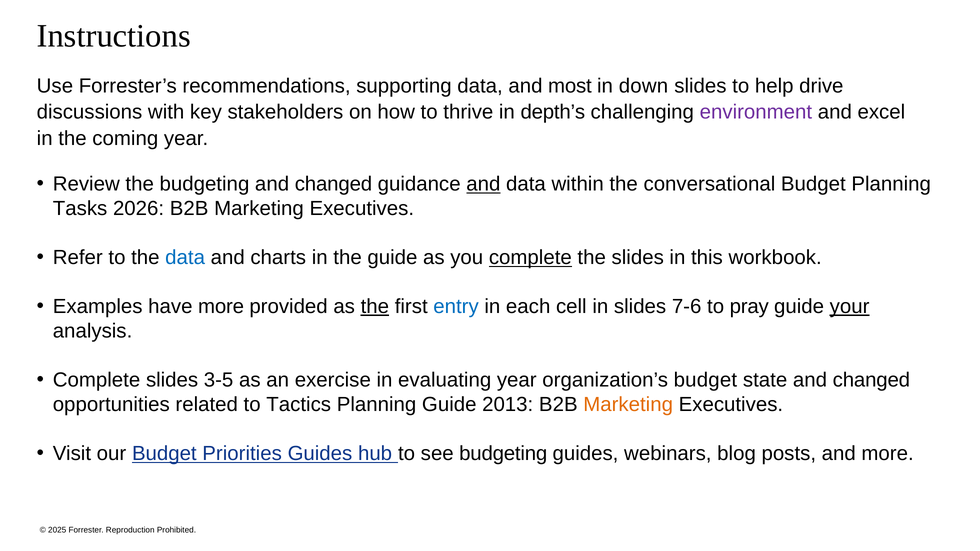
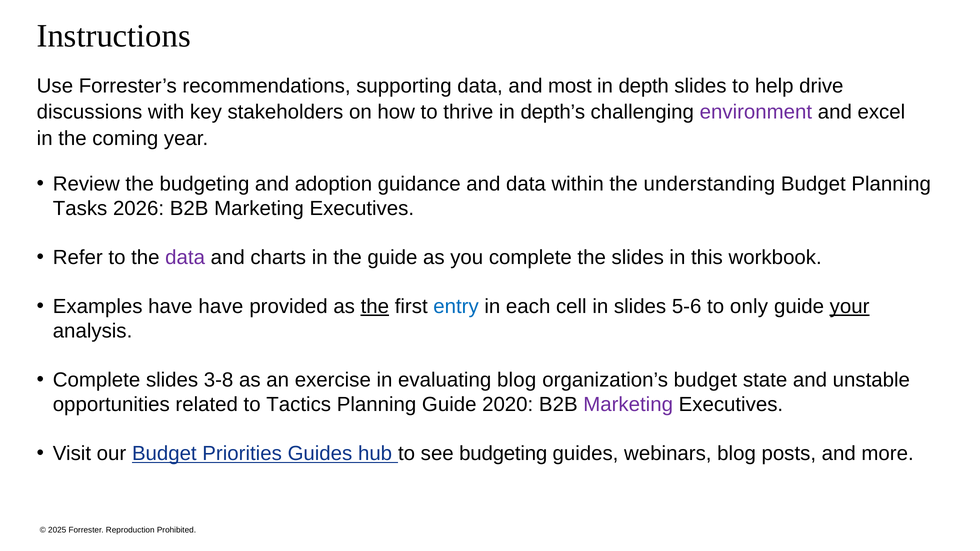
down: down -> depth
budgeting and changed: changed -> adoption
and at (483, 184) underline: present -> none
conversational: conversational -> understanding
data at (185, 258) colour: blue -> purple
complete at (530, 258) underline: present -> none
have more: more -> have
7-6: 7-6 -> 5-6
pray: pray -> only
3-5: 3-5 -> 3-8
evaluating year: year -> blog
state and changed: changed -> unstable
2013: 2013 -> 2020
Marketing at (628, 405) colour: orange -> purple
